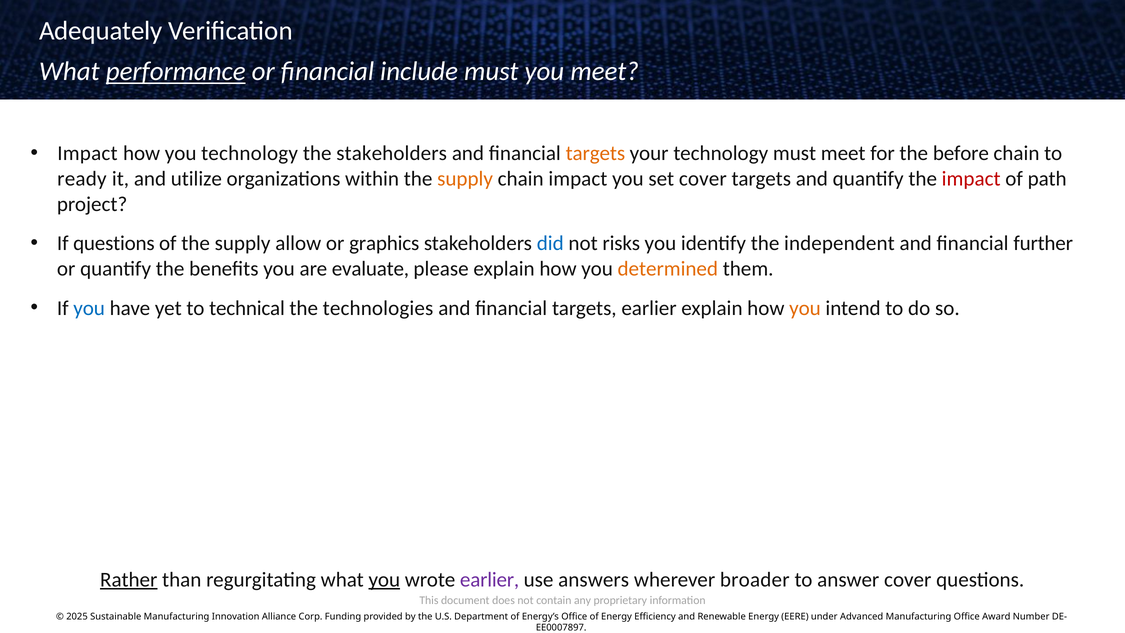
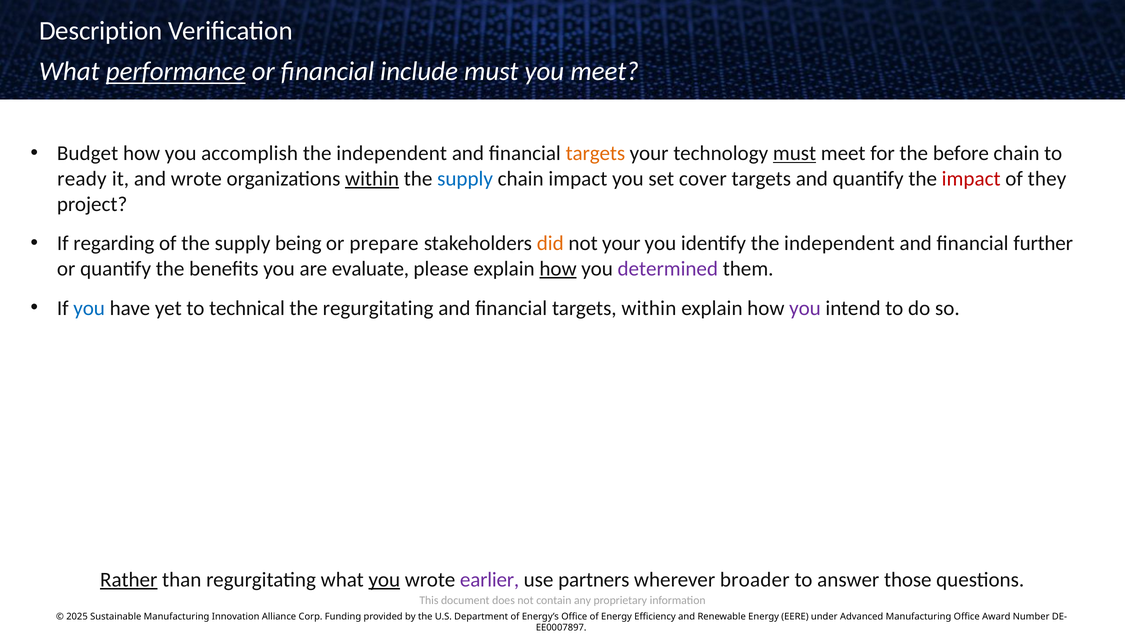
Adequately: Adequately -> Description
Impact at (87, 153): Impact -> Budget
you technology: technology -> accomplish
stakeholders at (392, 153): stakeholders -> independent
must at (795, 153) underline: none -> present
and utilize: utilize -> wrote
within at (372, 179) underline: none -> present
supply at (465, 179) colour: orange -> blue
path: path -> they
If questions: questions -> regarding
allow: allow -> being
graphics: graphics -> prepare
did colour: blue -> orange
not risks: risks -> your
how at (558, 269) underline: none -> present
determined colour: orange -> purple
the technologies: technologies -> regurgitating
targets earlier: earlier -> within
you at (805, 308) colour: orange -> purple
answers: answers -> partners
answer cover: cover -> those
